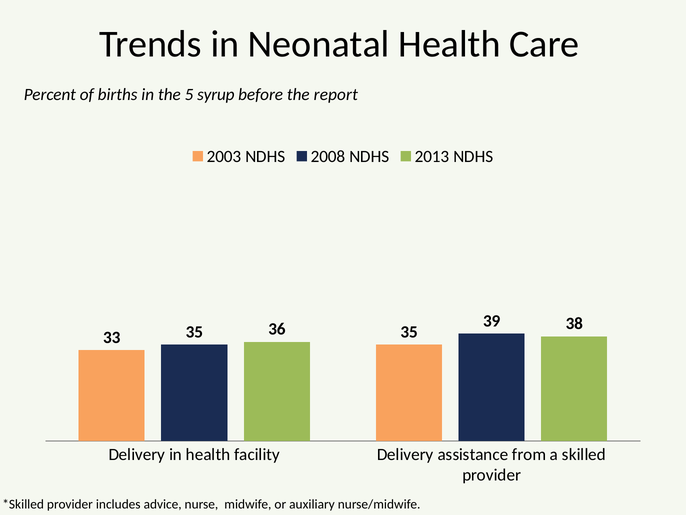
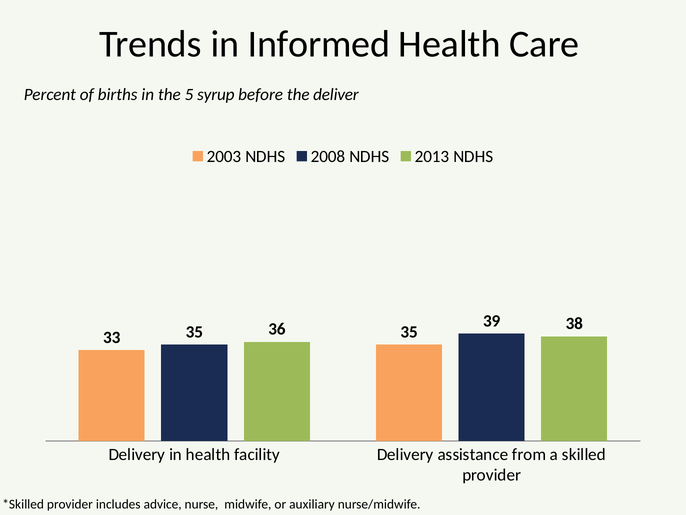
Neonatal: Neonatal -> Informed
report: report -> deliver
